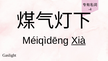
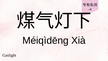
Xià underline: present -> none
